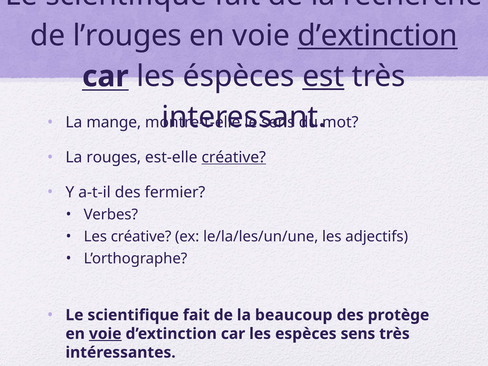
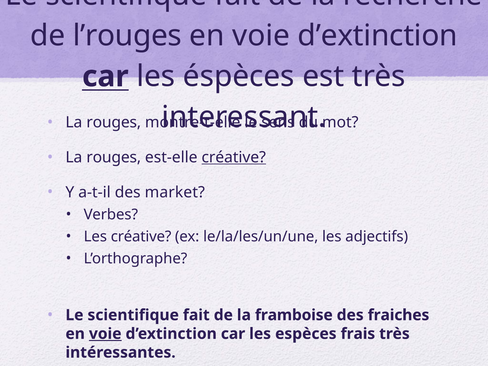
d’extinction at (378, 36) underline: present -> none
est underline: present -> none
mange at (114, 122): mange -> rouges
fermier: fermier -> market
beaucoup: beaucoup -> framboise
protège: protège -> fraiches
espèces sens: sens -> frais
